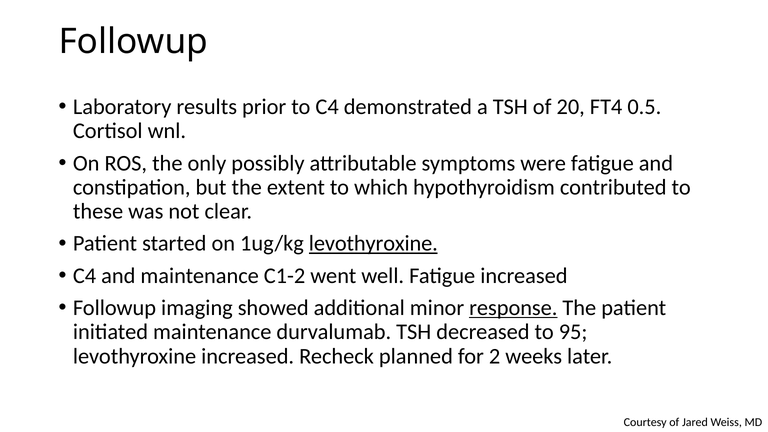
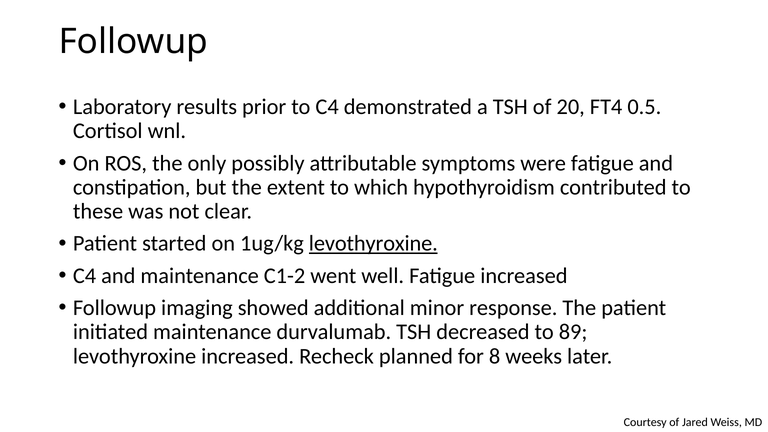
response underline: present -> none
95: 95 -> 89
2: 2 -> 8
